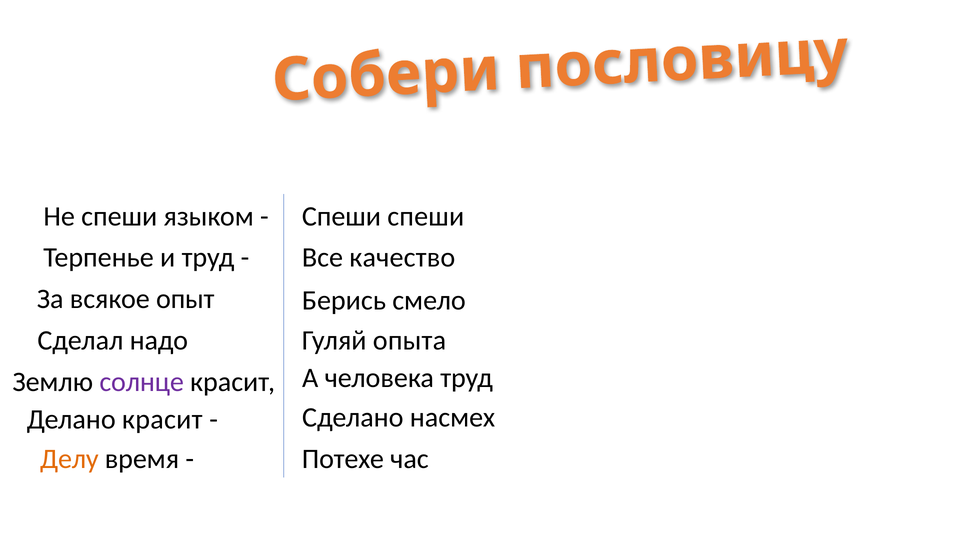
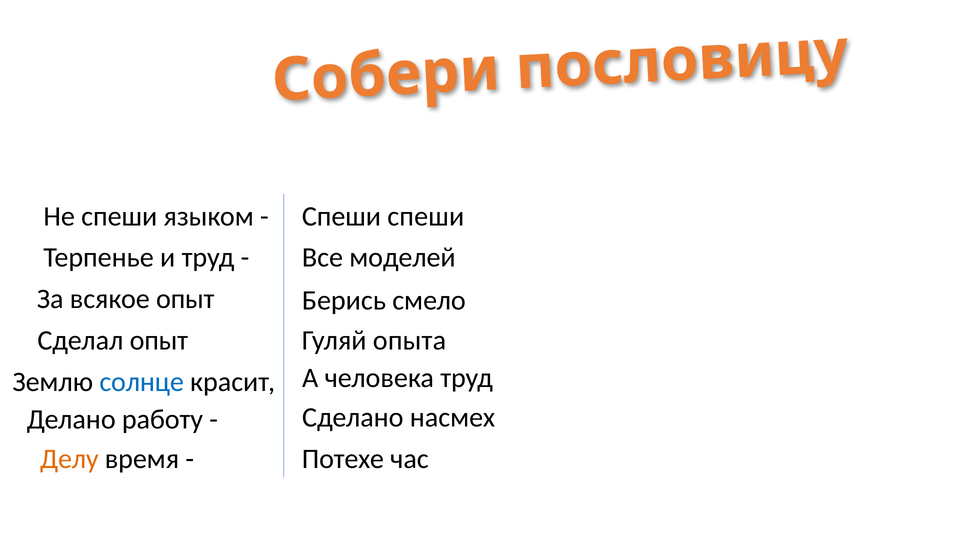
качество: качество -> моделей
Сделал надо: надо -> опыт
солнце colour: purple -> blue
Делано красит: красит -> работу
